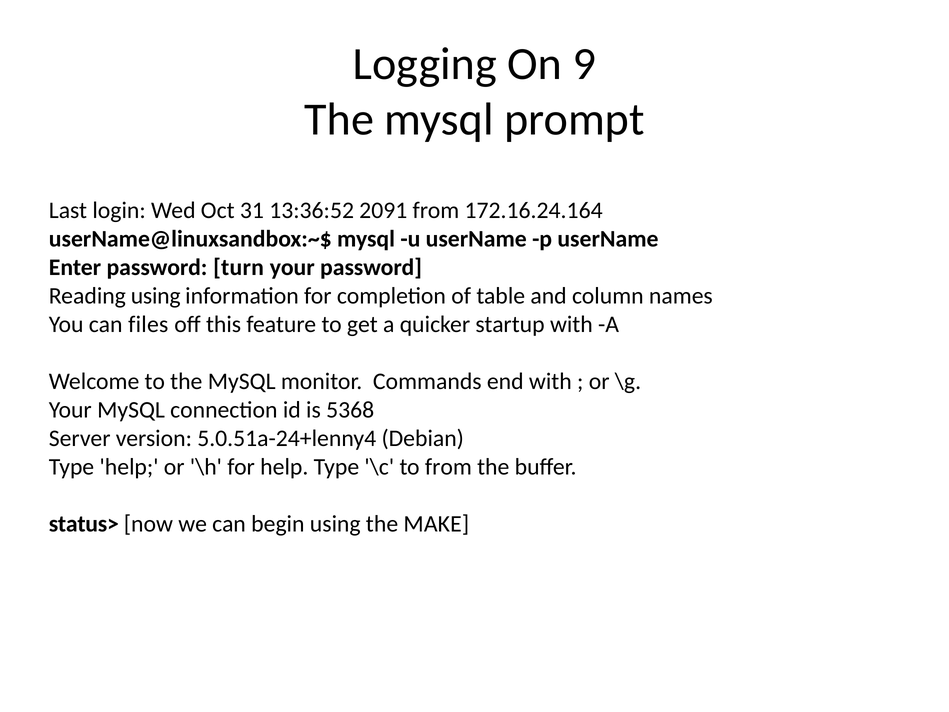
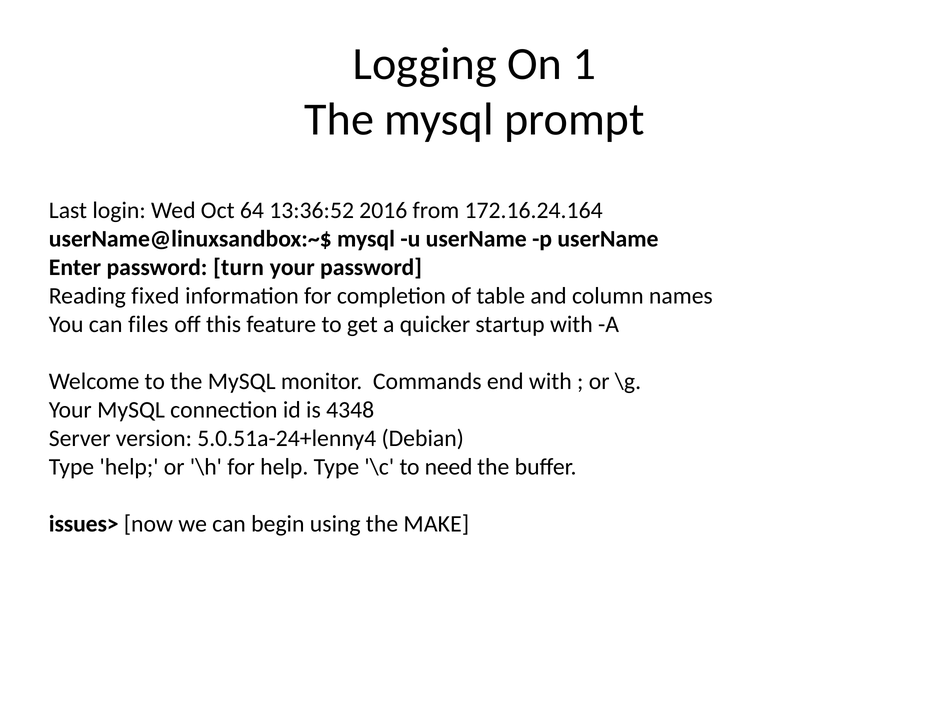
9: 9 -> 1
31: 31 -> 64
2091: 2091 -> 2016
Reading using: using -> fixed
5368: 5368 -> 4348
to from: from -> need
status>: status> -> issues>
